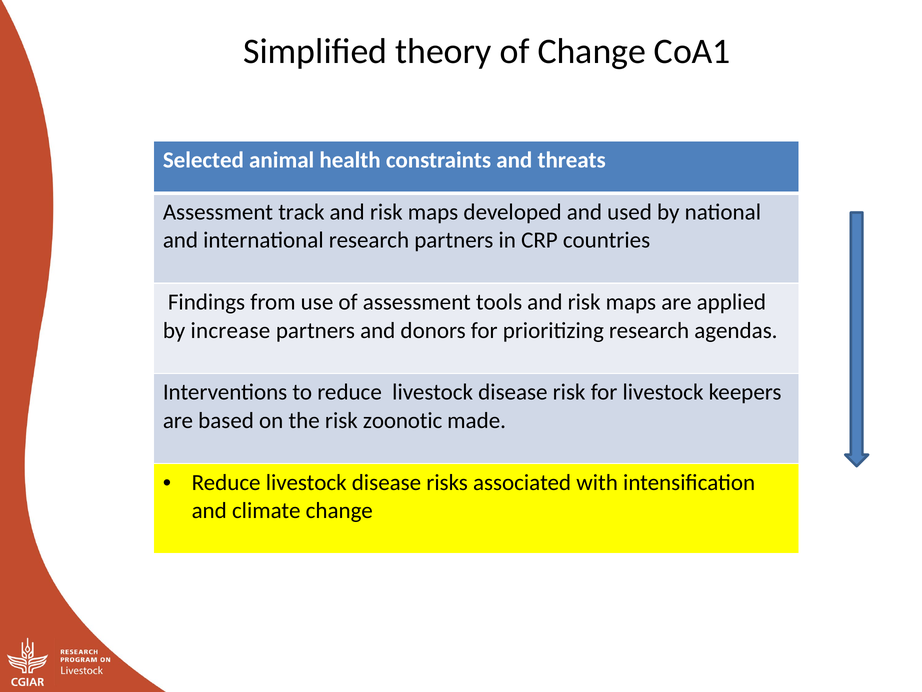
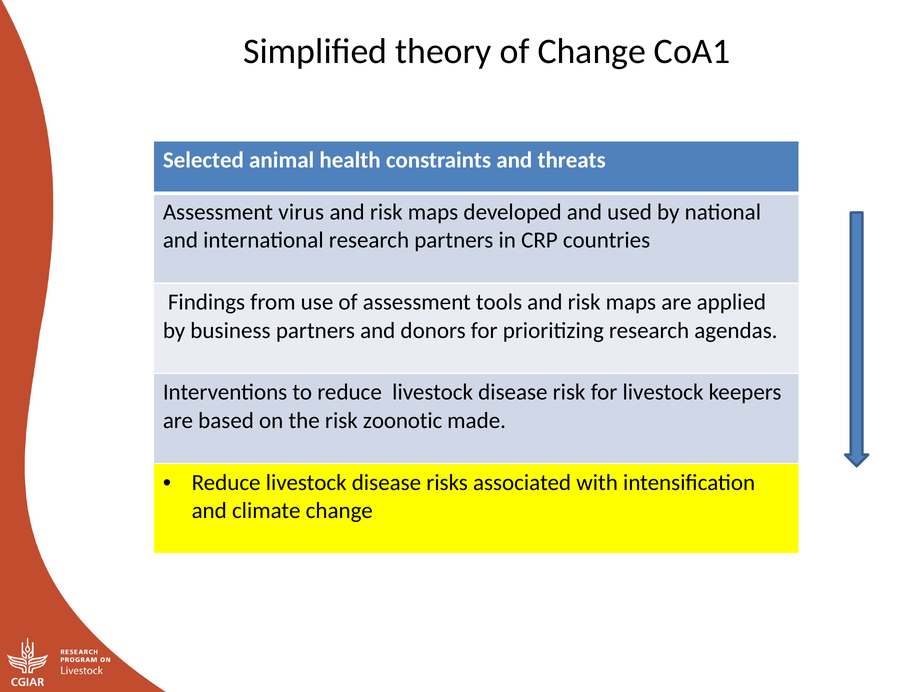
track: track -> virus
increase: increase -> business
